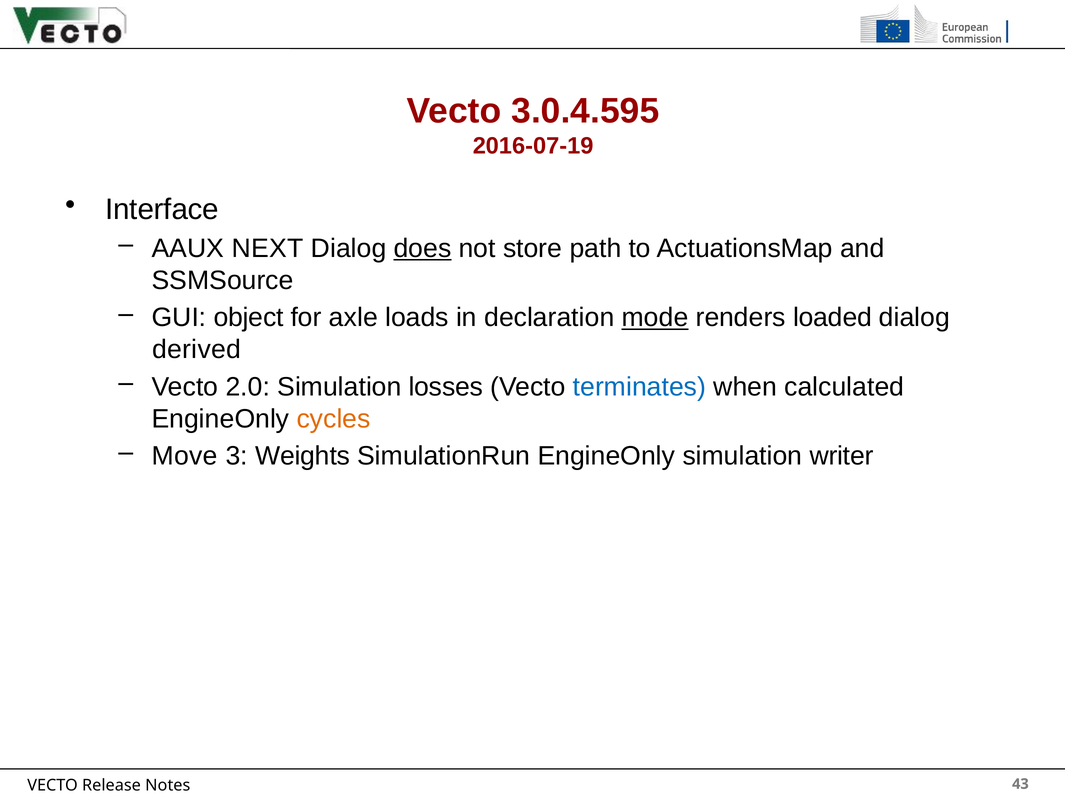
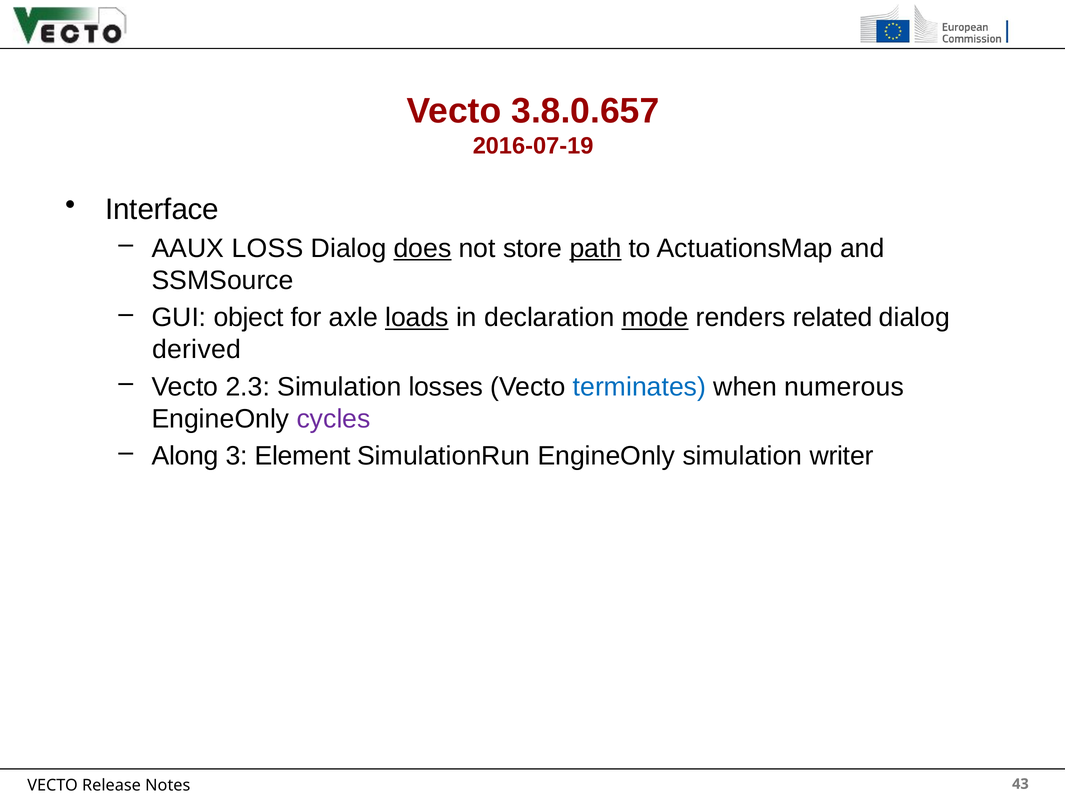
3.0.4.595: 3.0.4.595 -> 3.8.0.657
NEXT: NEXT -> LOSS
path underline: none -> present
loads underline: none -> present
loaded: loaded -> related
2.0: 2.0 -> 2.3
calculated: calculated -> numerous
cycles colour: orange -> purple
Move: Move -> Along
Weights: Weights -> Element
